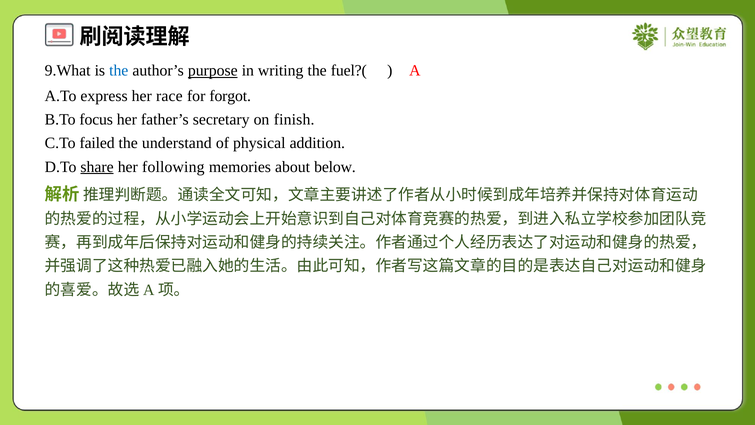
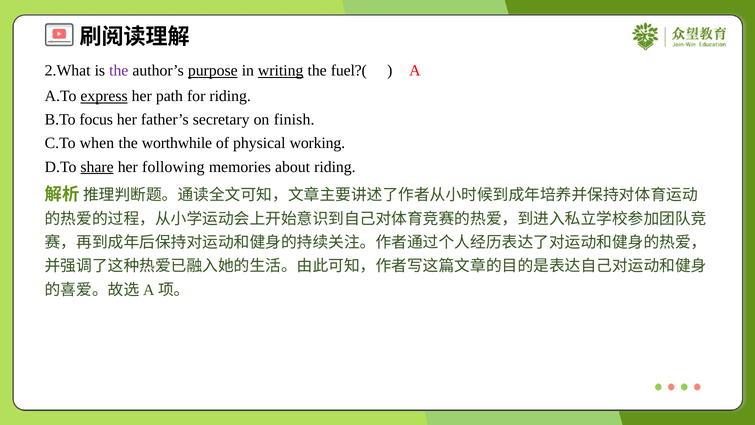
9.What: 9.What -> 2.What
the at (119, 71) colour: blue -> purple
writing underline: none -> present
express underline: none -> present
race: race -> path
for forgot: forgot -> riding
failed: failed -> when
understand: understand -> worthwhile
addition: addition -> working
about below: below -> riding
